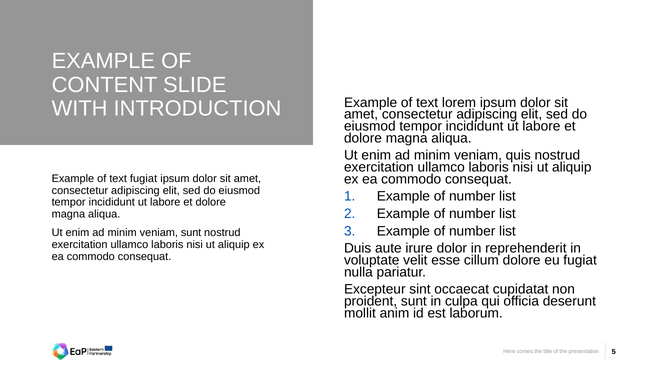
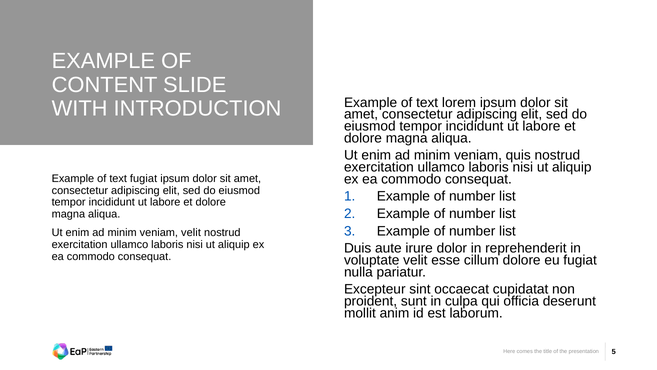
veniam sunt: sunt -> velit
